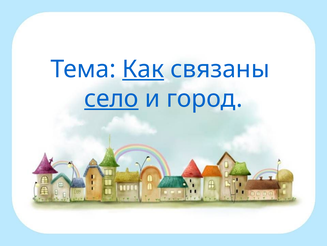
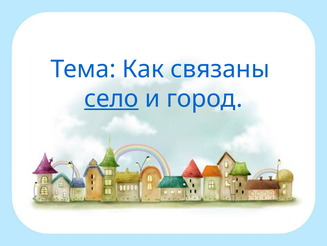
Как underline: present -> none
